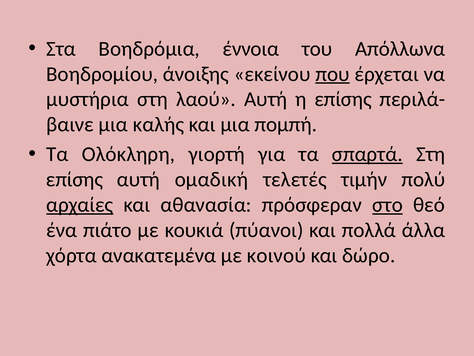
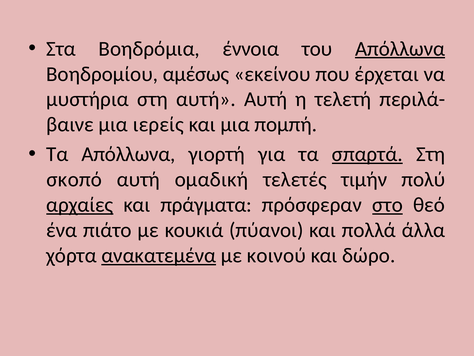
Απόλλωνα at (400, 49) underline: none -> present
άνοιξης: άνοιξης -> αμέσως
που underline: present -> none
στη λαού: λαού -> αυτή
η επίσης: επίσης -> τελετή
καλής: καλής -> ιερείς
Τα Ολόκληρη: Ολόκληρη -> Απόλλωνα
επίσης at (75, 179): επίσης -> σκοπό
αθανασία: αθανασία -> πράγματα
ανακατεμένα underline: none -> present
